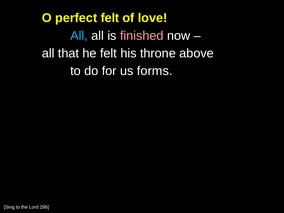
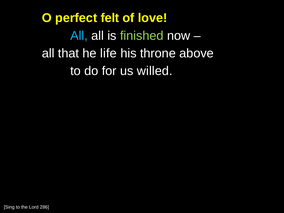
finished colour: pink -> light green
he felt: felt -> life
forms: forms -> willed
